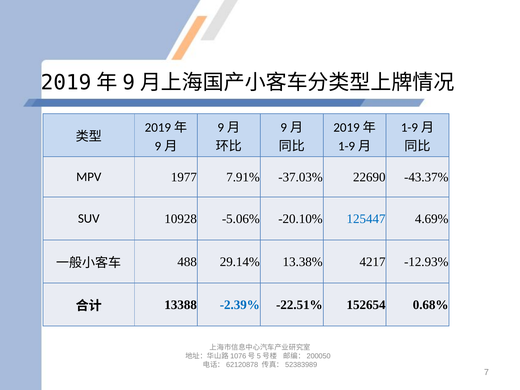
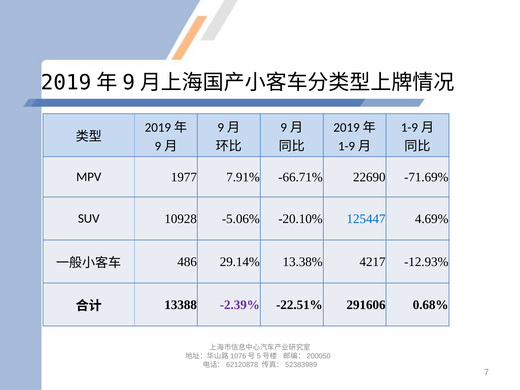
-37.03%: -37.03% -> -66.71%
-43.37%: -43.37% -> -71.69%
488: 488 -> 486
-2.39% colour: blue -> purple
152654: 152654 -> 291606
